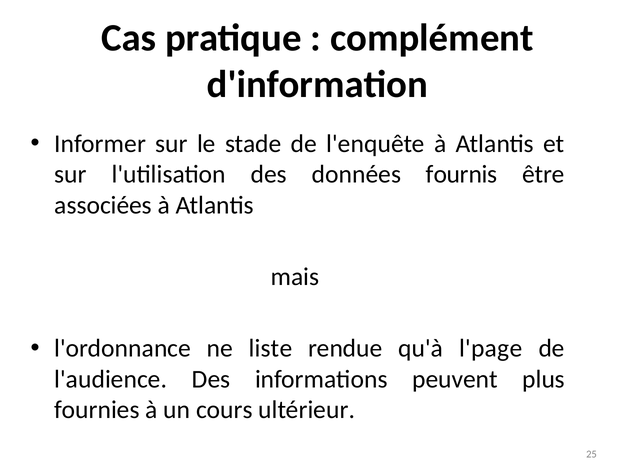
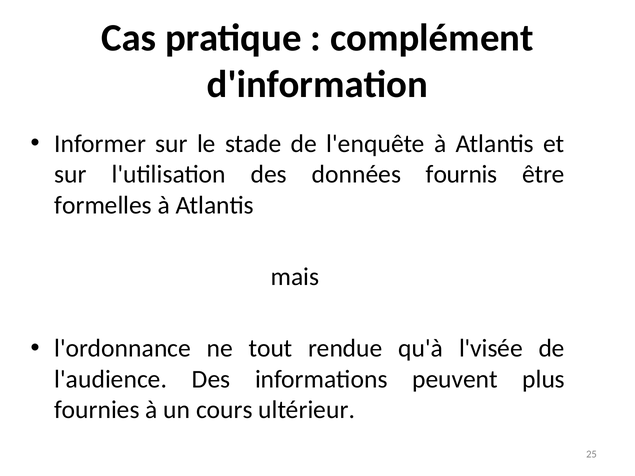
associées: associées -> formelles
liste: liste -> tout
l'page: l'page -> l'visée
